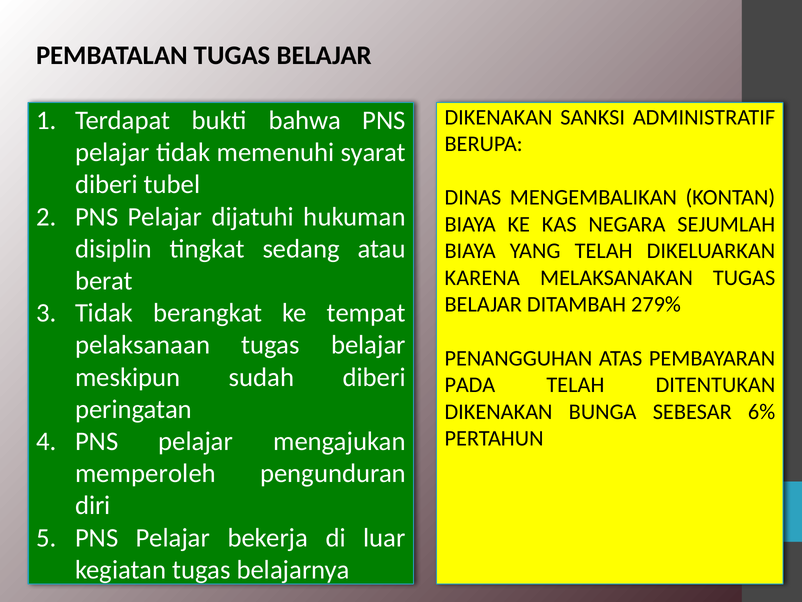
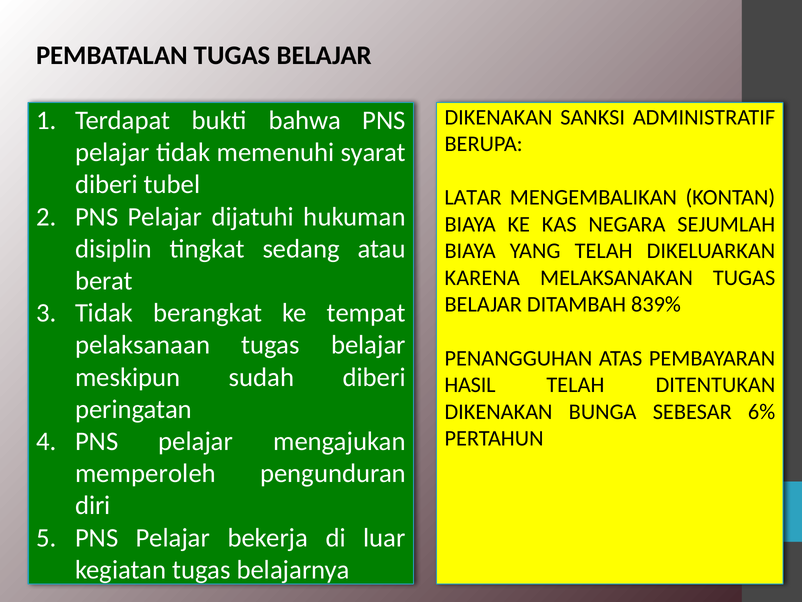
DINAS: DINAS -> LATAR
279%: 279% -> 839%
PADA: PADA -> HASIL
